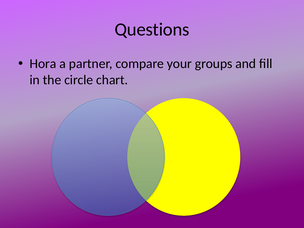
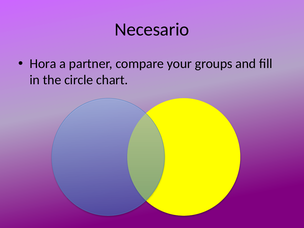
Questions: Questions -> Necesario
